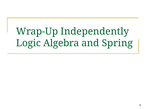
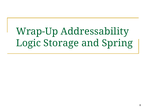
Independently: Independently -> Addressability
Algebra: Algebra -> Storage
